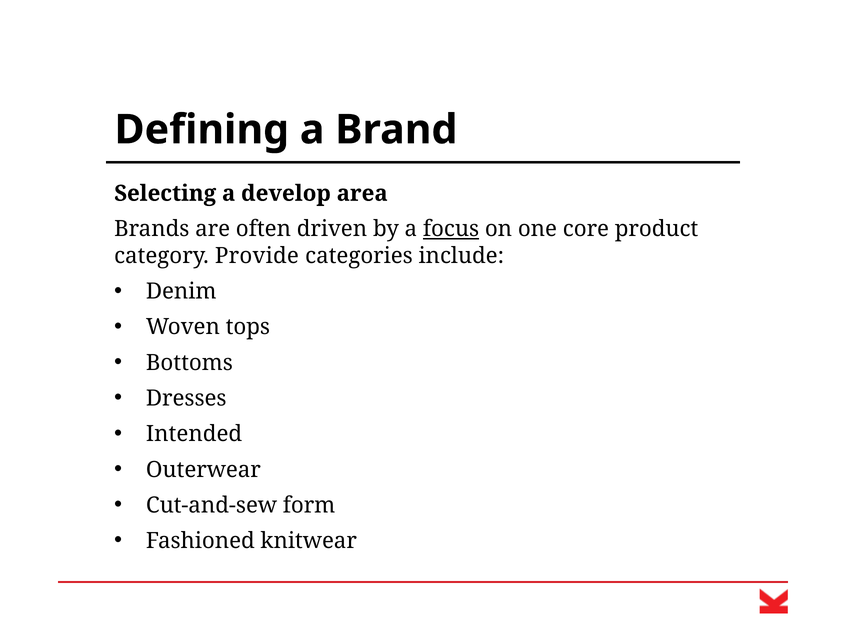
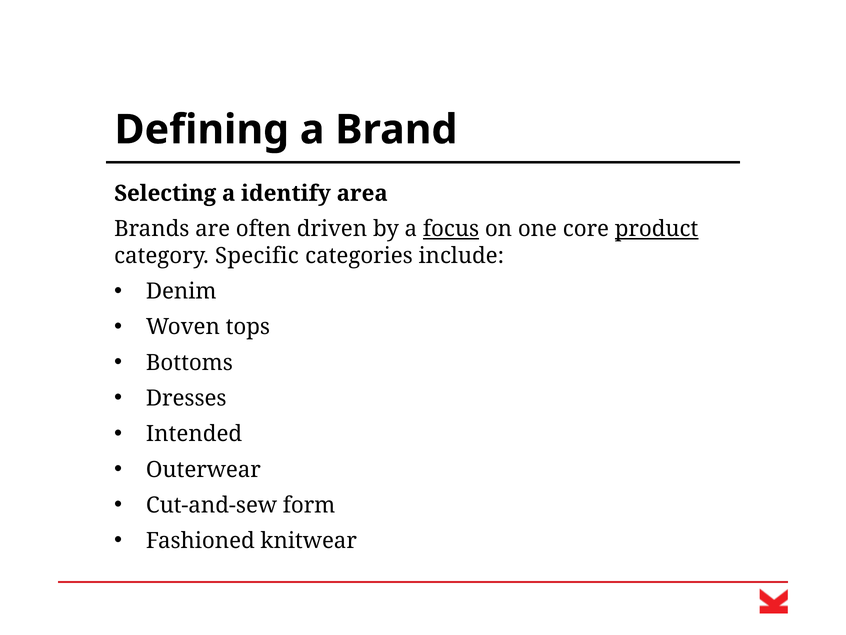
develop: develop -> identify
product underline: none -> present
Provide: Provide -> Specific
